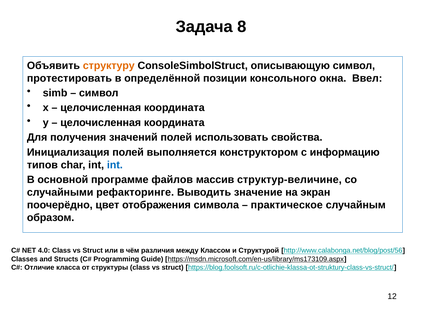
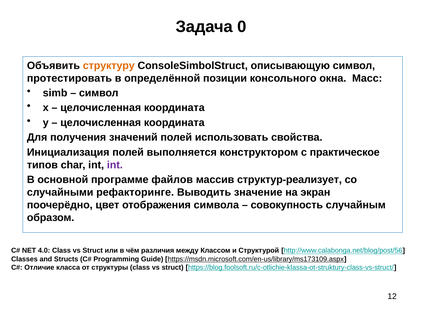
8: 8 -> 0
Ввел: Ввел -> Масс
информацию: информацию -> практическое
int at (115, 165) colour: blue -> purple
структур-величине: структур-величине -> структур-реализует
практическое: практическое -> совокупность
